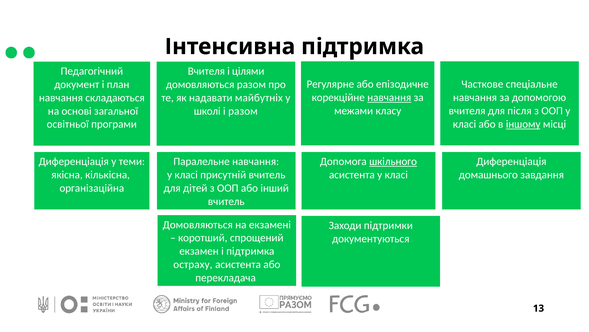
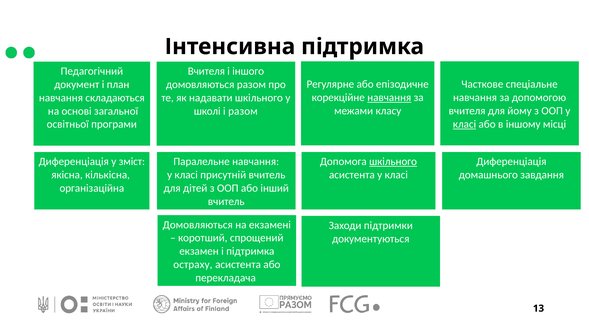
цілями: цілями -> іншого
надавати майбутніх: майбутніх -> шкільного
після: після -> йому
класі at (465, 124) underline: none -> present
іншому underline: present -> none
теми: теми -> зміст
